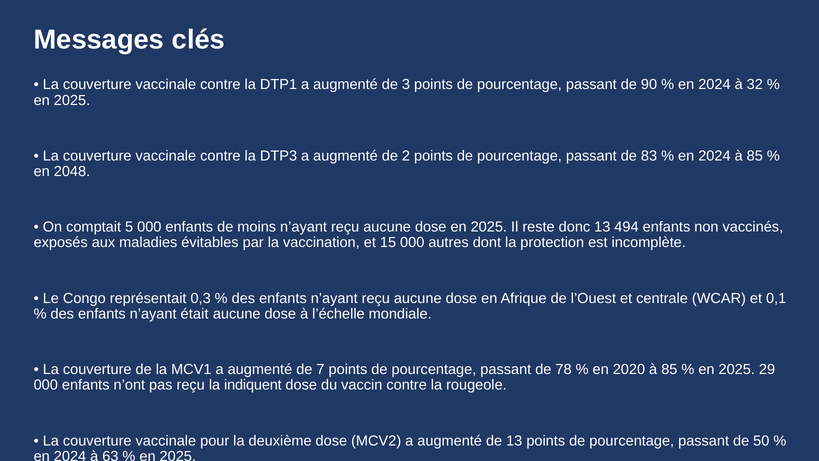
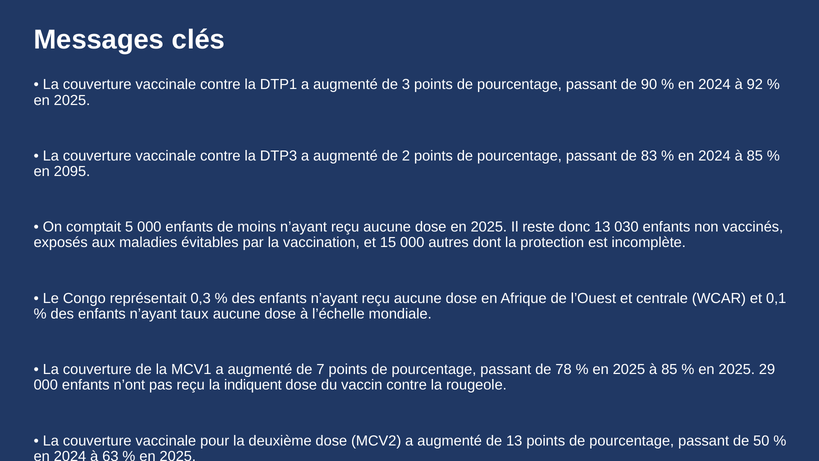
32: 32 -> 92
2048: 2048 -> 2095
494: 494 -> 030
était: était -> taux
2020 at (629, 369): 2020 -> 2025
